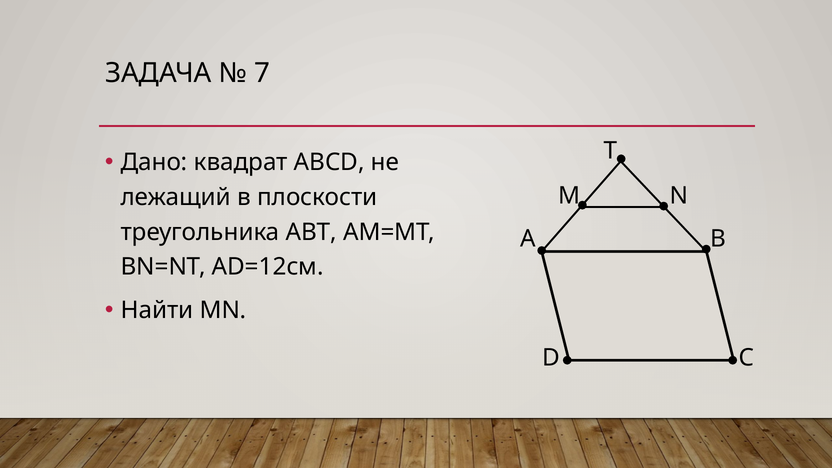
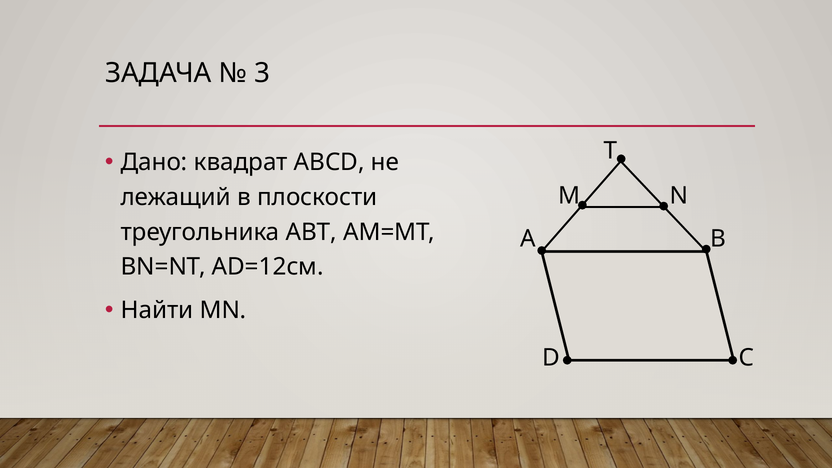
7: 7 -> 3
